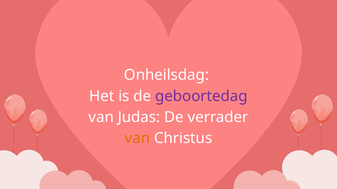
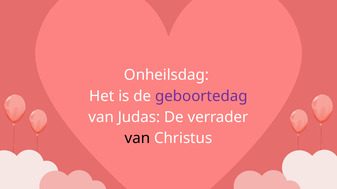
van at (137, 139) colour: orange -> black
